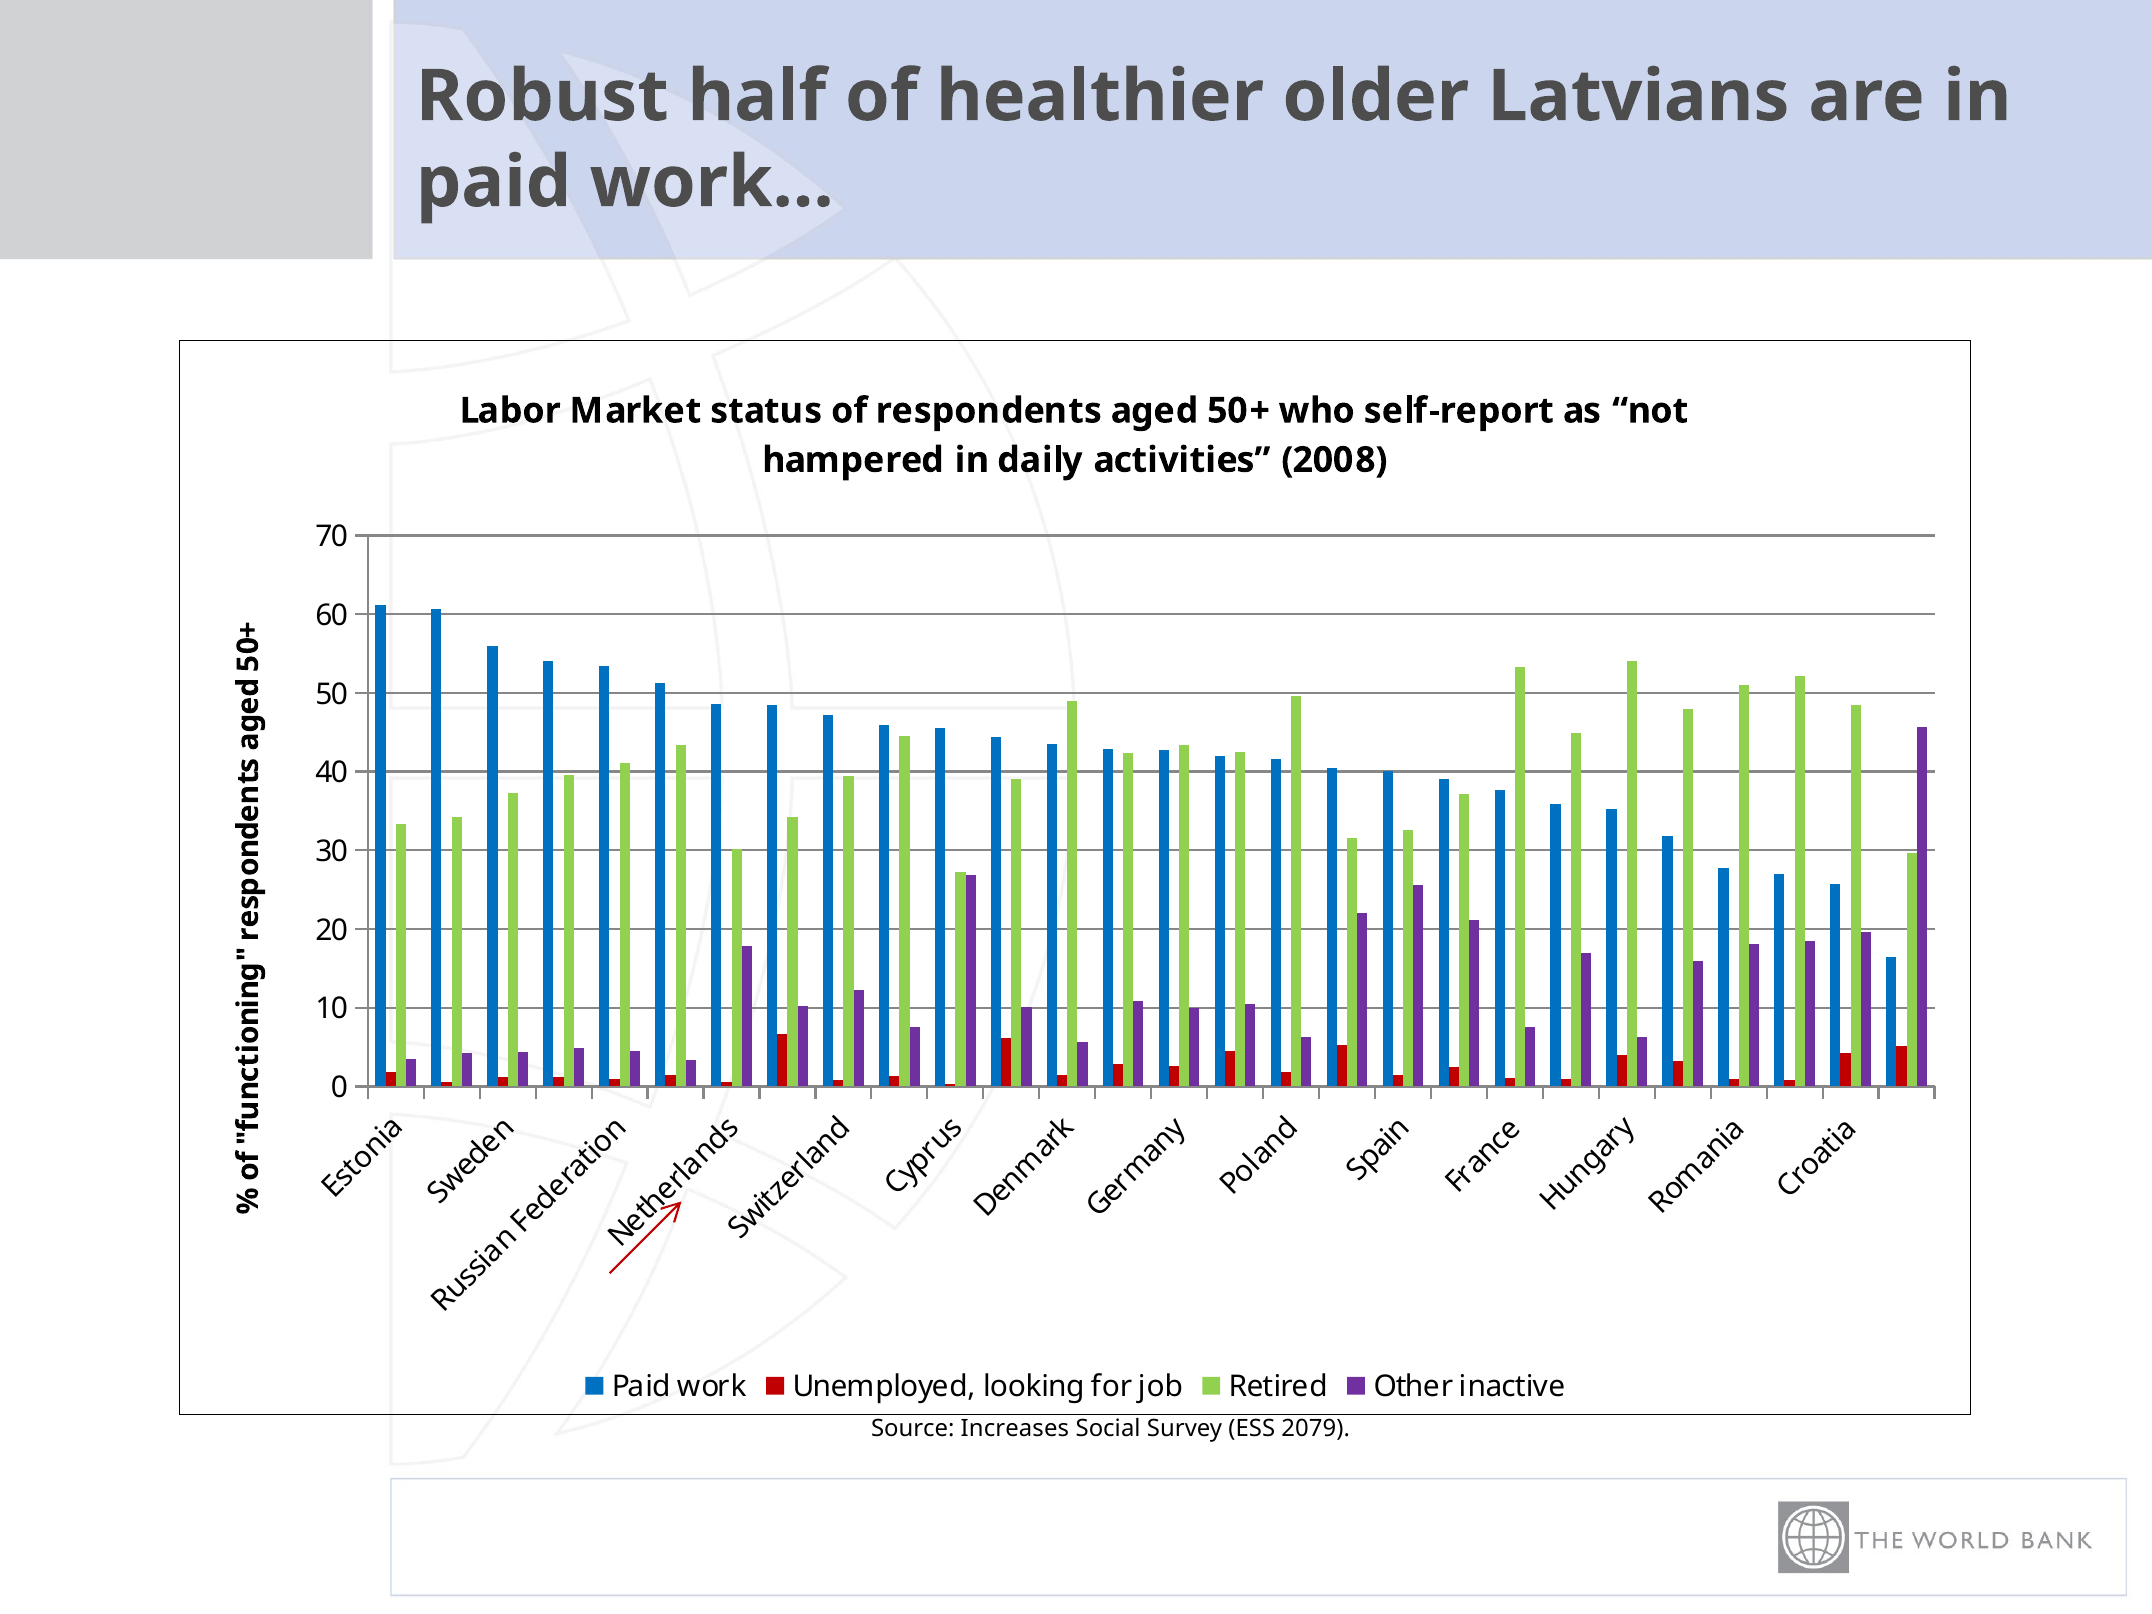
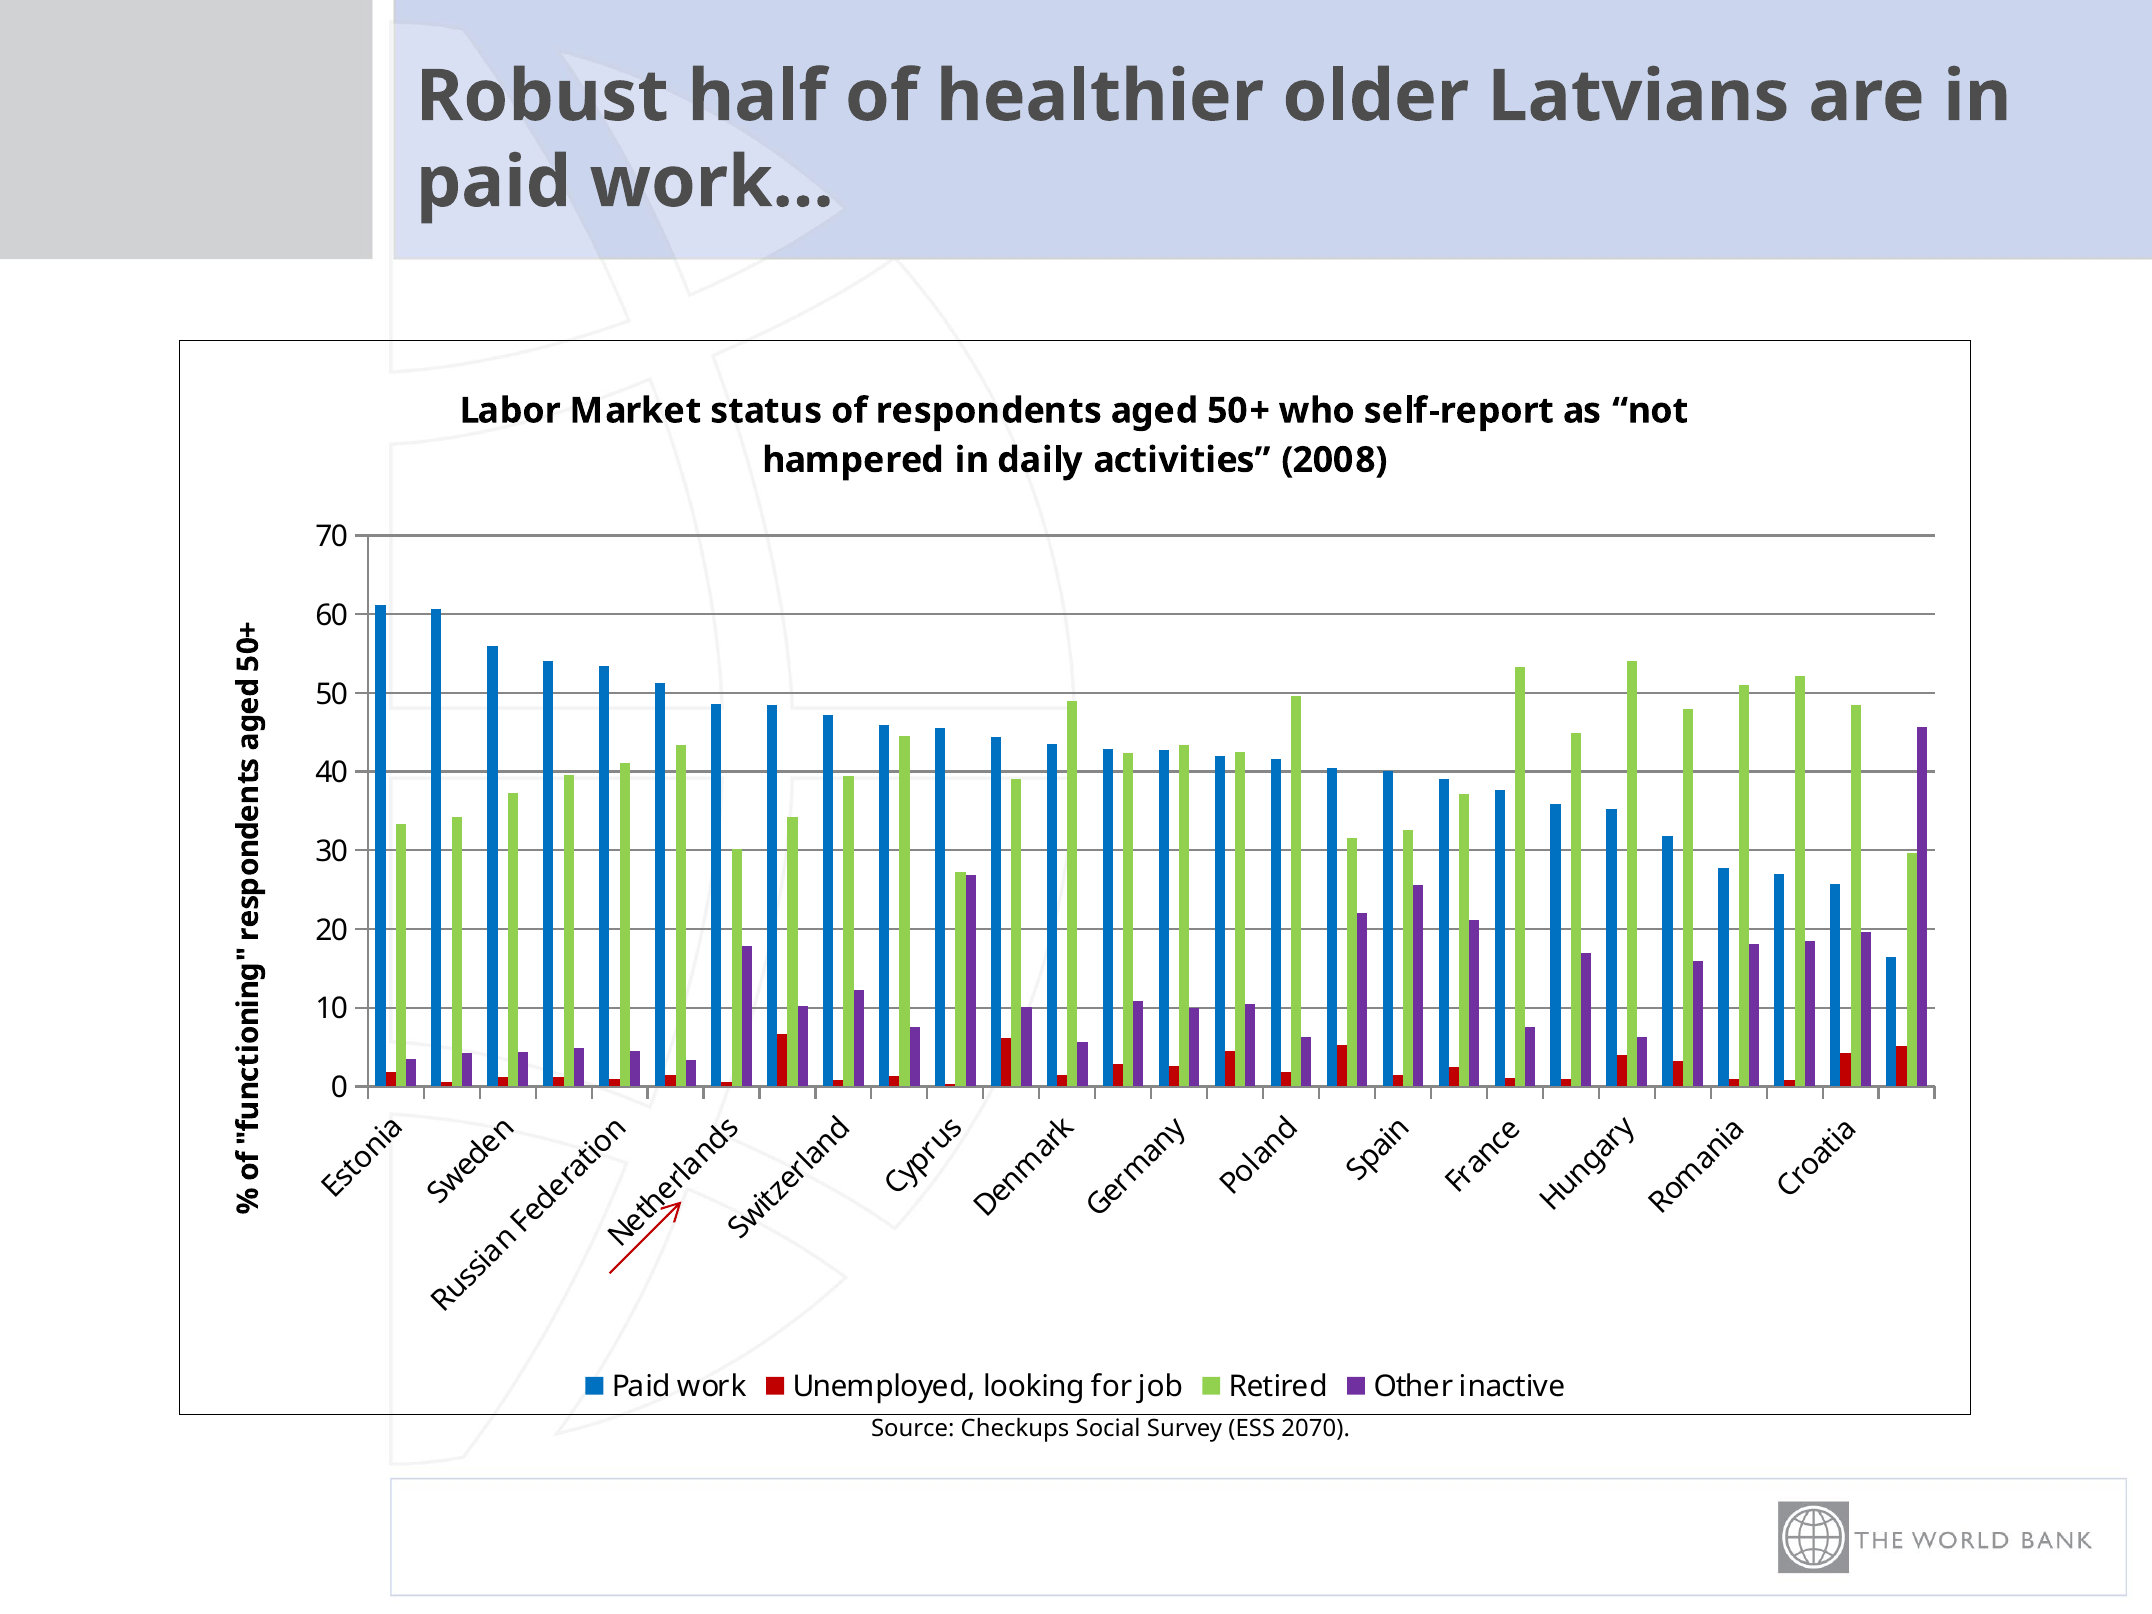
Increases: Increases -> Checkups
2079: 2079 -> 2070
